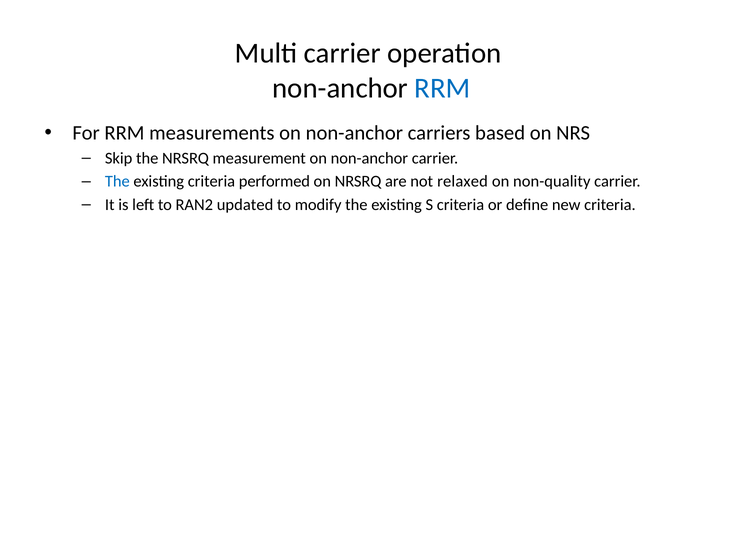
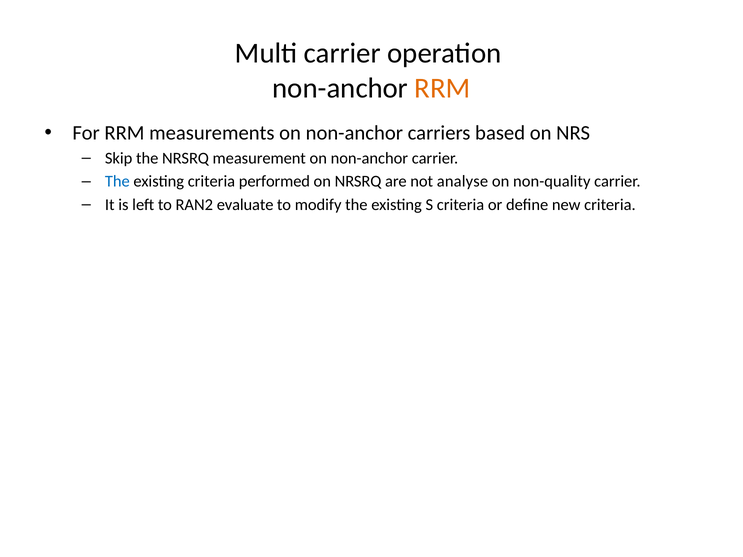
RRM at (443, 88) colour: blue -> orange
relaxed: relaxed -> analyse
updated: updated -> evaluate
